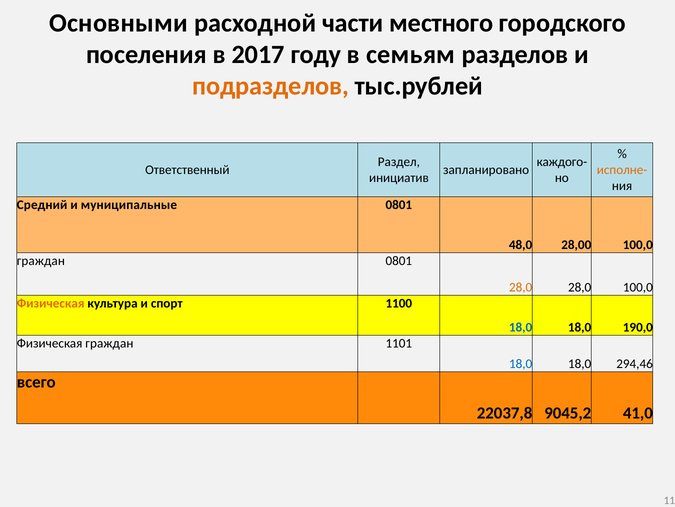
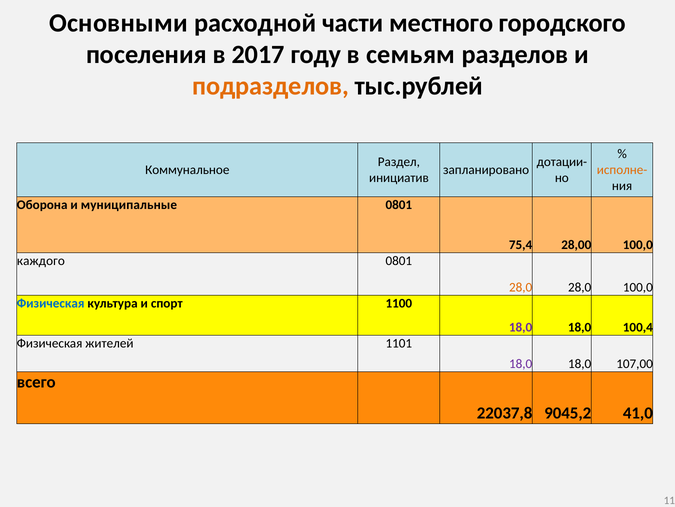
каждого-: каждого- -> дотации-
Ответственный: Ответственный -> Коммунальное
Средний: Средний -> Оборона
48,0: 48,0 -> 75,4
граждан at (41, 260): граждан -> каждого
Физическая at (51, 303) colour: orange -> blue
18,0 at (521, 327) colour: blue -> purple
190,0: 190,0 -> 100,4
Физическая граждан: граждан -> жителей
18,0 at (521, 363) colour: blue -> purple
294,46: 294,46 -> 107,00
